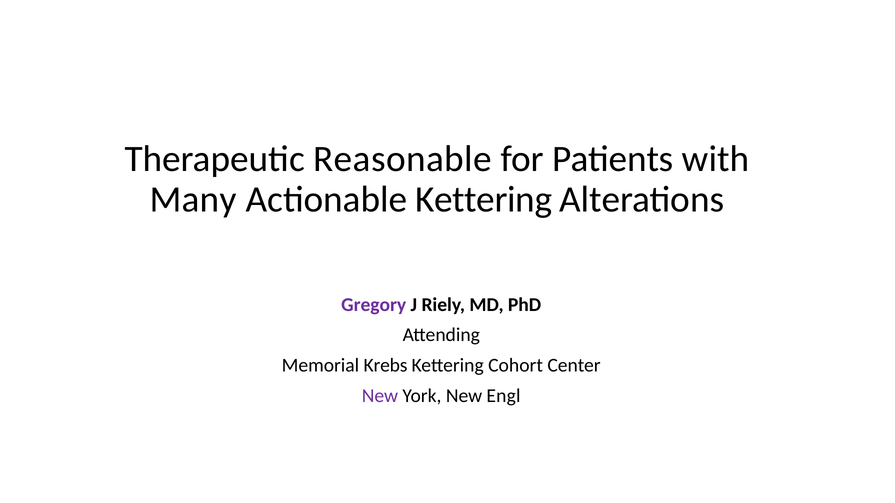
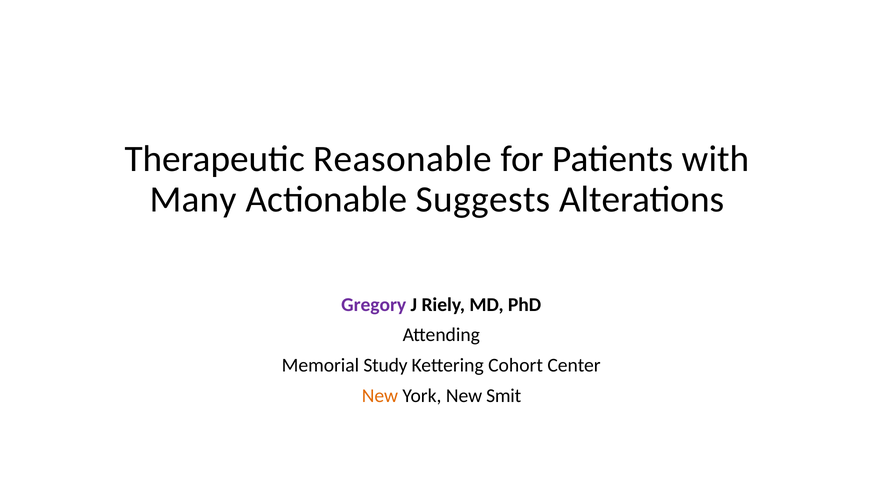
Actionable Kettering: Kettering -> Suggests
Krebs: Krebs -> Study
New at (380, 396) colour: purple -> orange
Engl: Engl -> Smit
